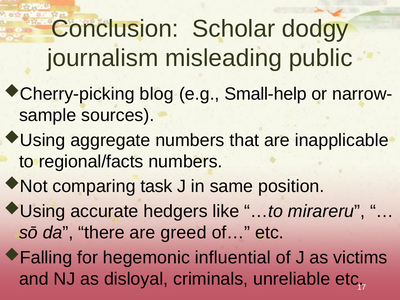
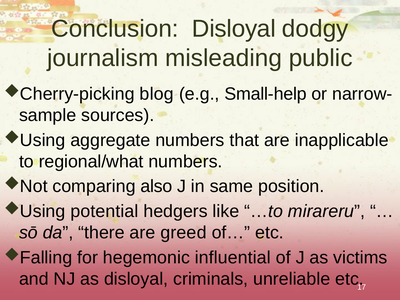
Conclusion Scholar: Scholar -> Disloyal
regional/facts: regional/facts -> regional/what
task: task -> also
accurate: accurate -> potential
